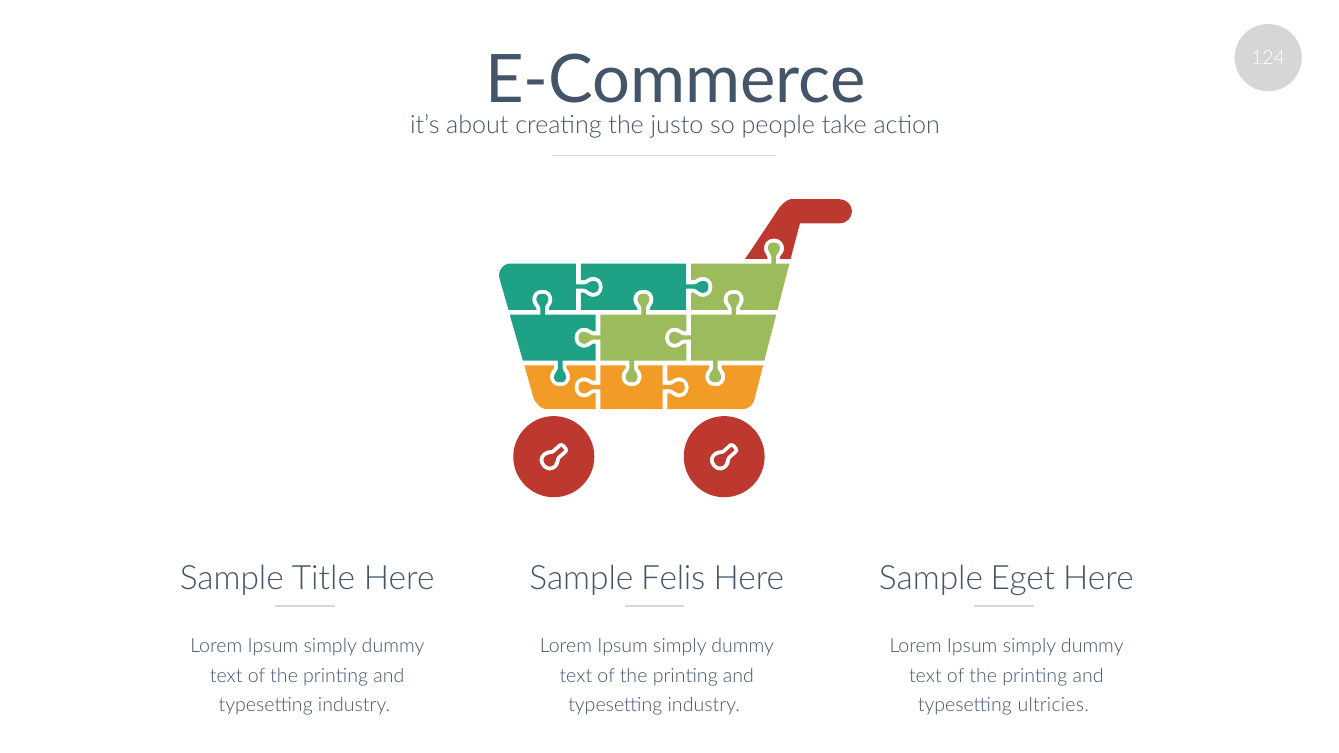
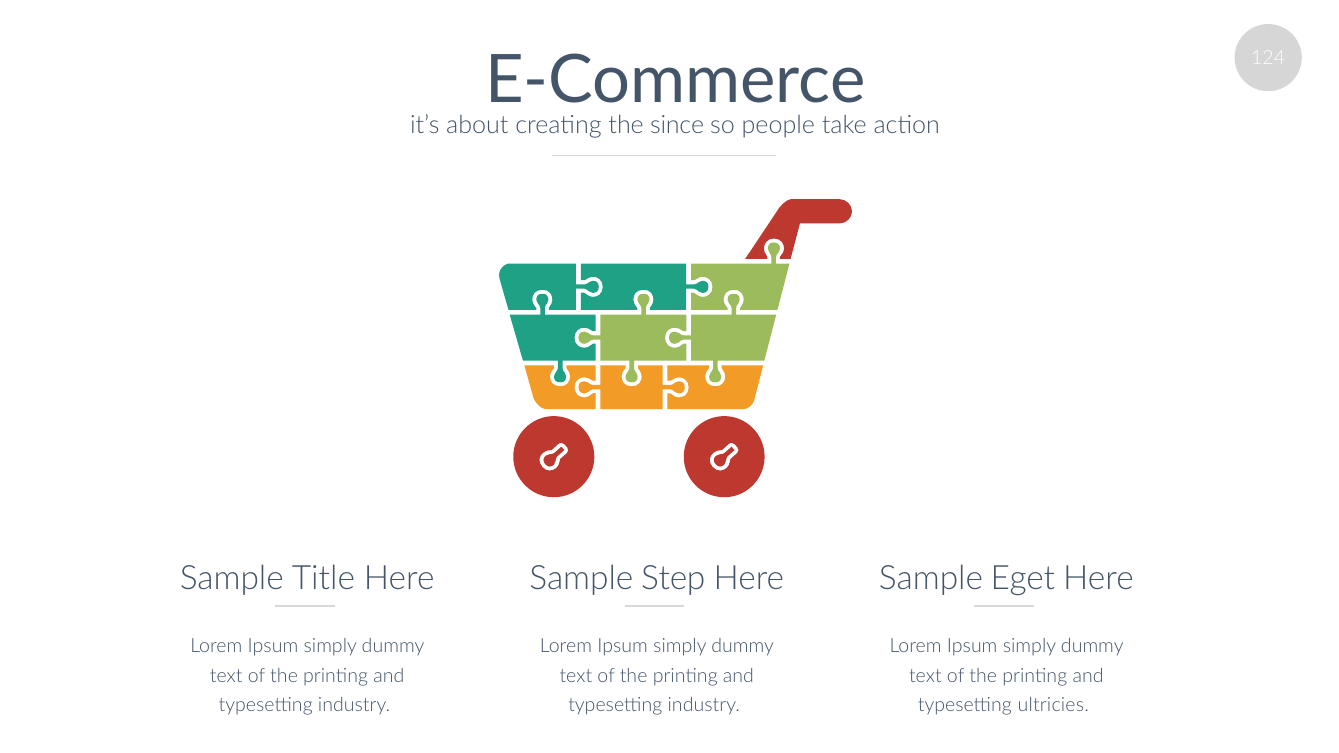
justo: justo -> since
Felis: Felis -> Step
